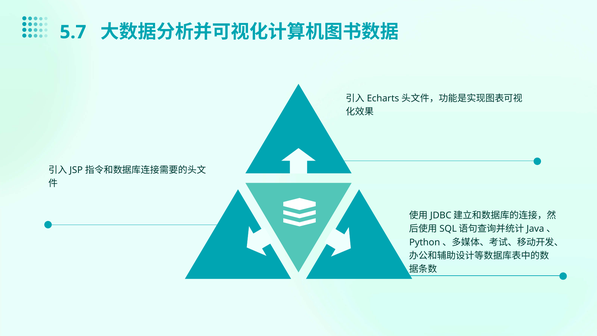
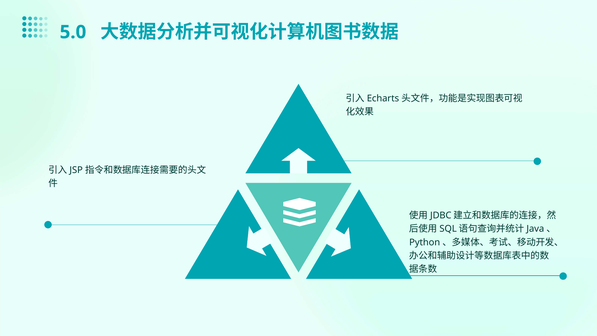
5.7: 5.7 -> 5.0
